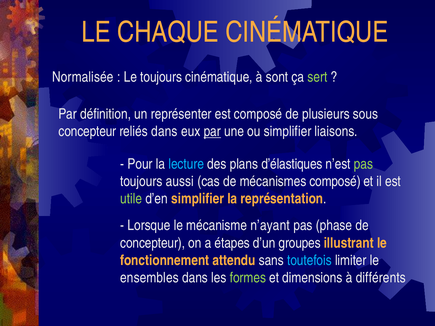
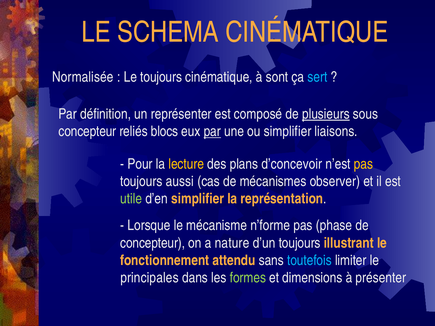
CHAQUE: CHAQUE -> SCHEMA
sert colour: light green -> light blue
plusieurs underline: none -> present
reliés dans: dans -> blocs
lecture colour: light blue -> yellow
d’élastiques: d’élastiques -> d’concevoir
pas at (363, 164) colour: light green -> yellow
mécanismes composé: composé -> observer
n’ayant: n’ayant -> n’forme
étapes: étapes -> nature
d’un groupes: groupes -> toujours
ensembles: ensembles -> principales
différents: différents -> présenter
